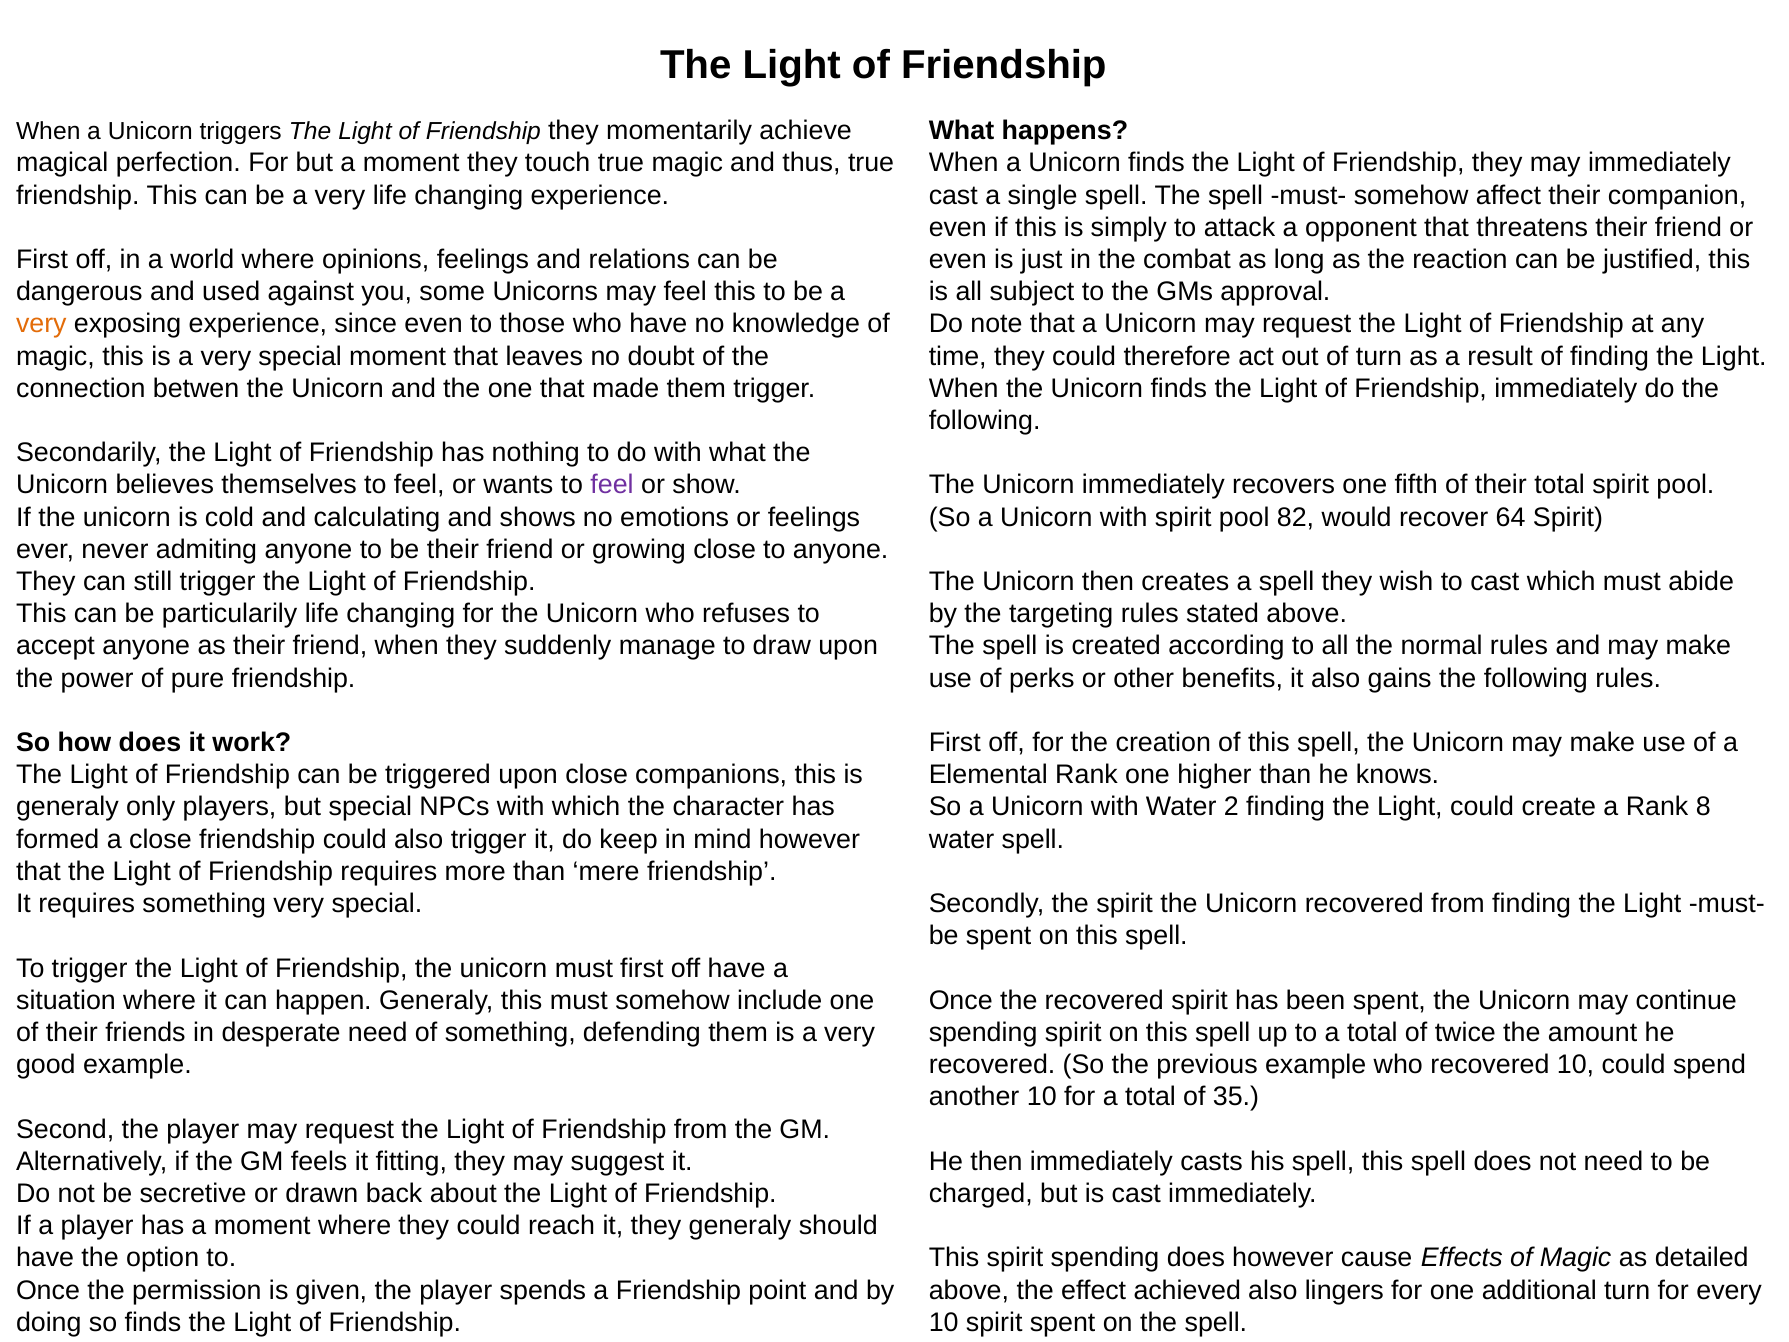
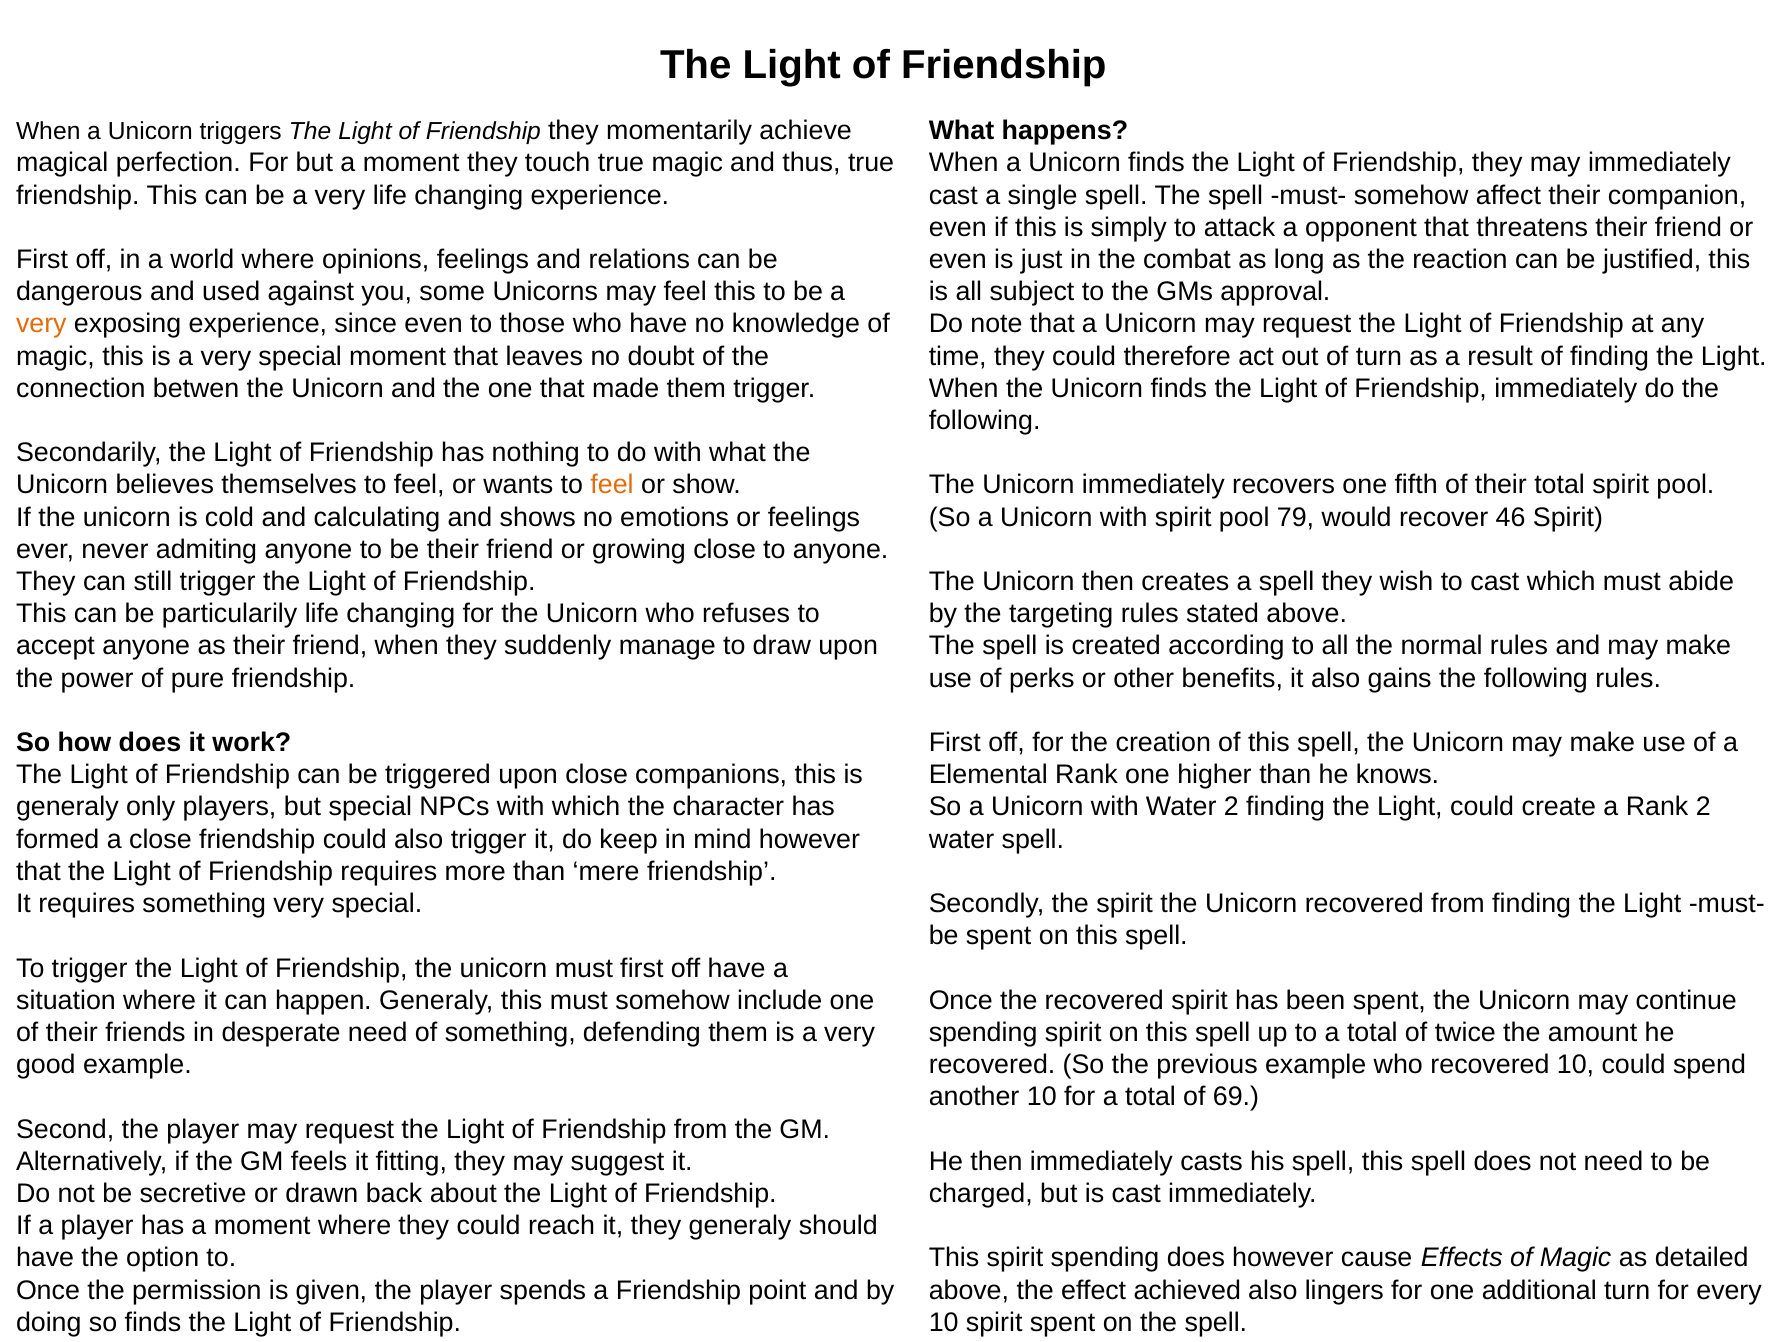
feel at (612, 485) colour: purple -> orange
82: 82 -> 79
64: 64 -> 46
Rank 8: 8 -> 2
35: 35 -> 69
